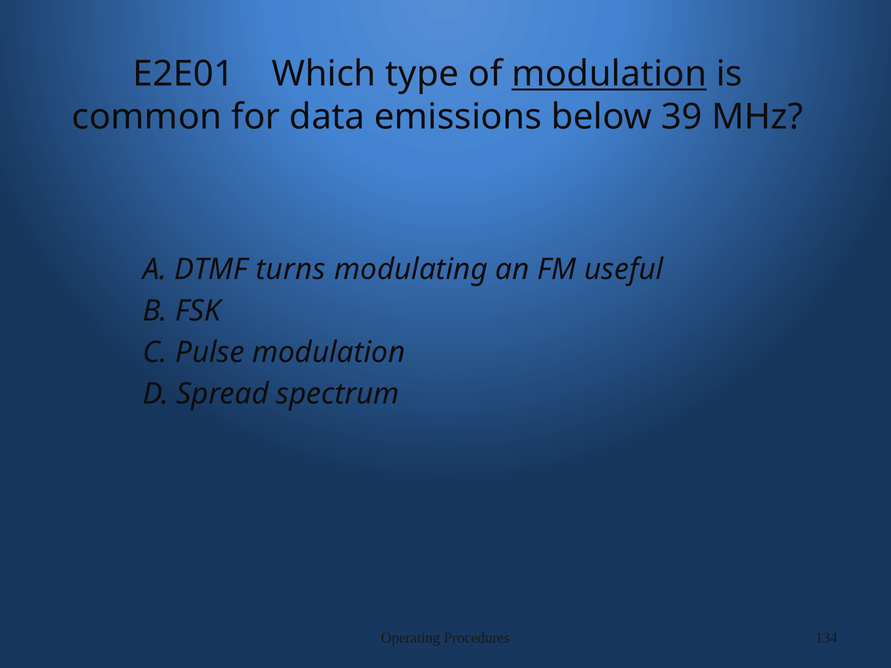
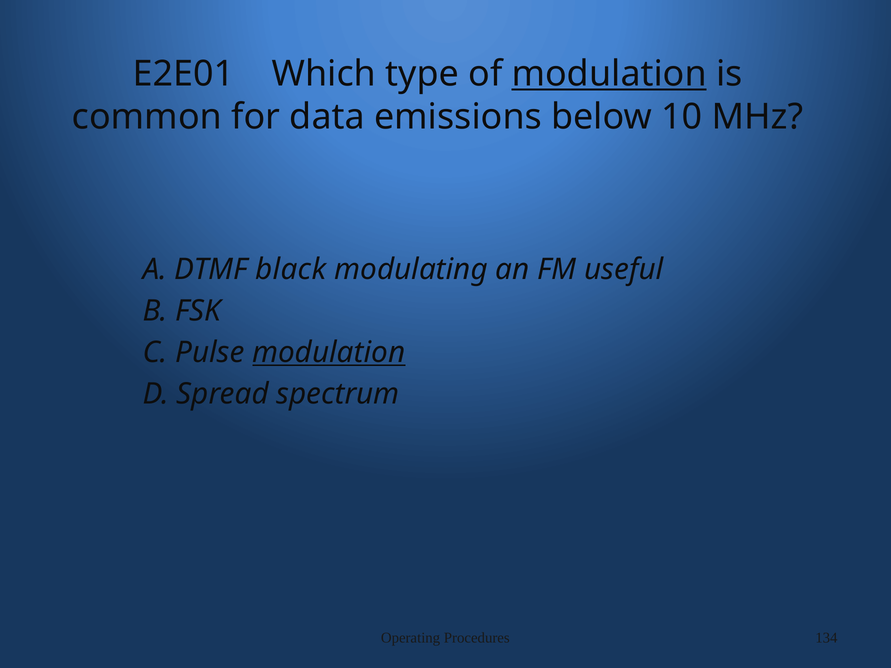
39: 39 -> 10
turns: turns -> black
modulation at (329, 353) underline: none -> present
